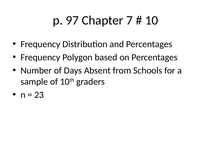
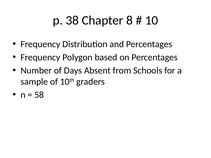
97: 97 -> 38
7: 7 -> 8
23: 23 -> 58
